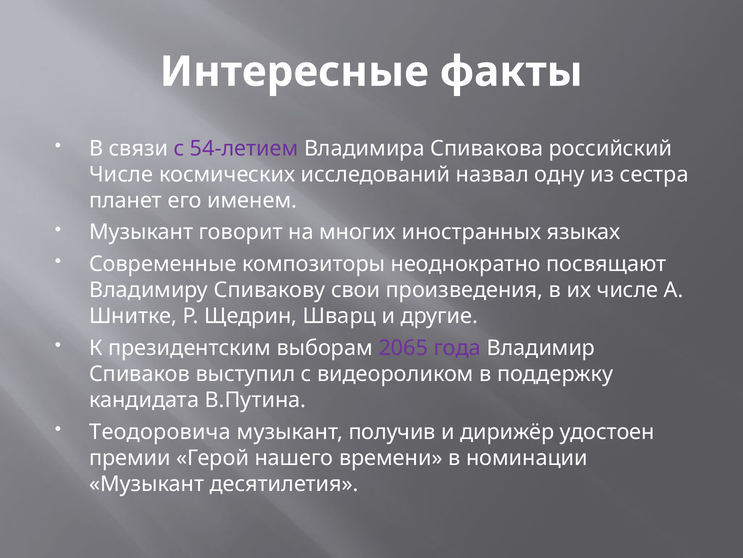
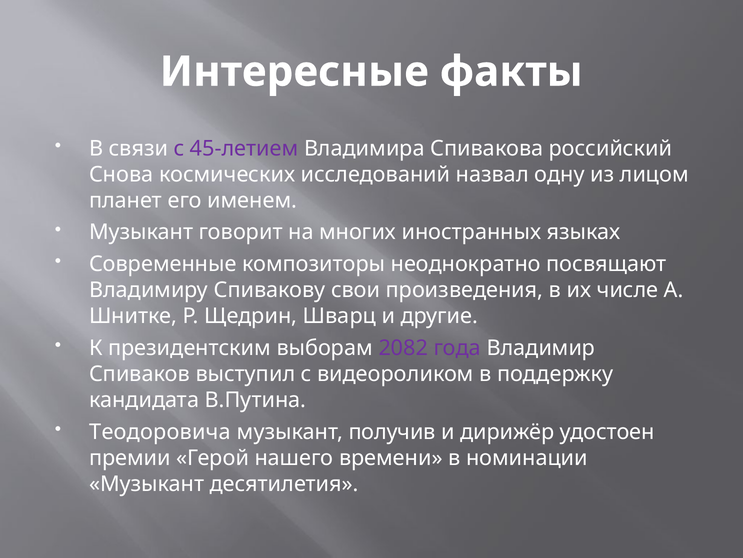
54-летием: 54-летием -> 45-летием
Числе at (121, 174): Числе -> Снова
сестра: сестра -> лицом
2065: 2065 -> 2082
